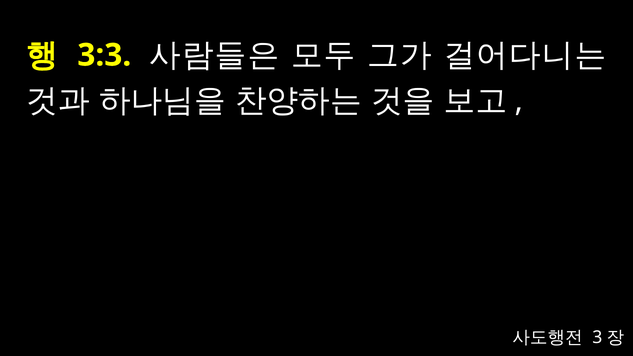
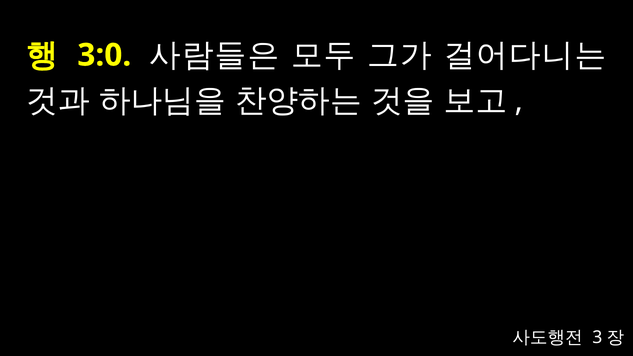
3:3: 3:3 -> 3:0
